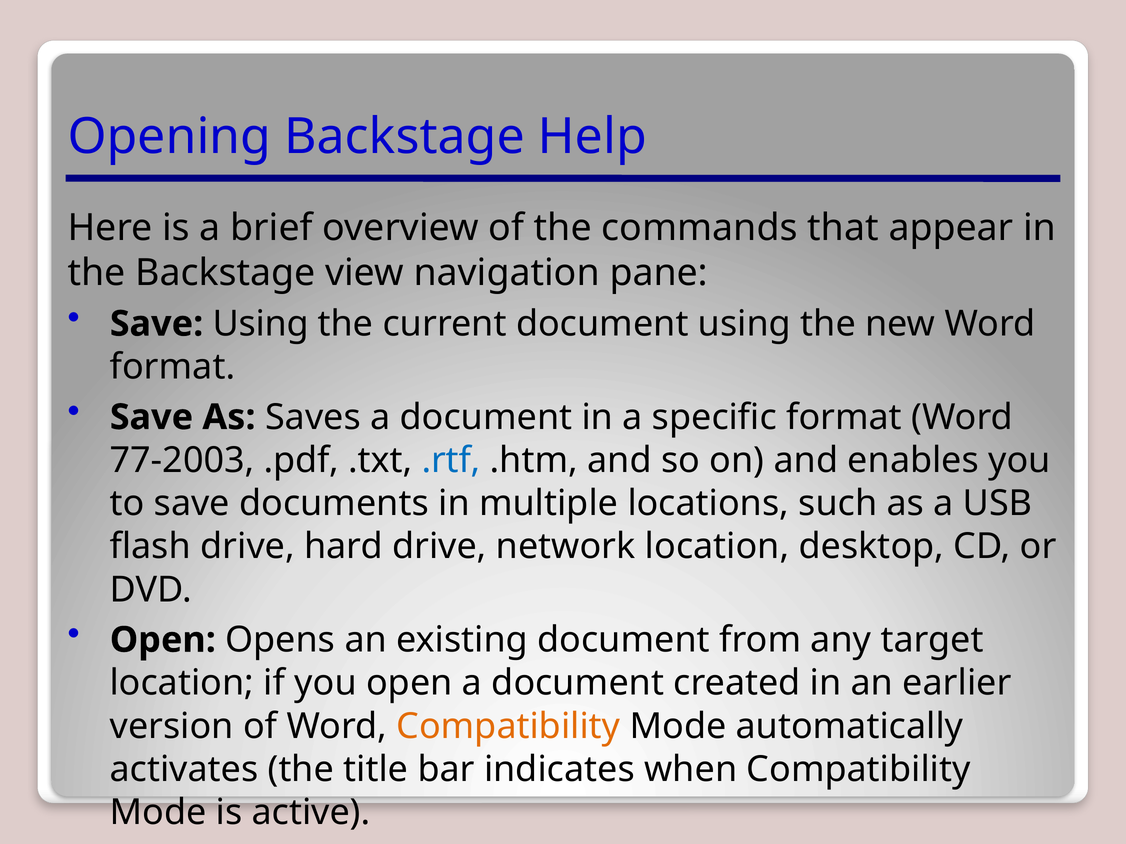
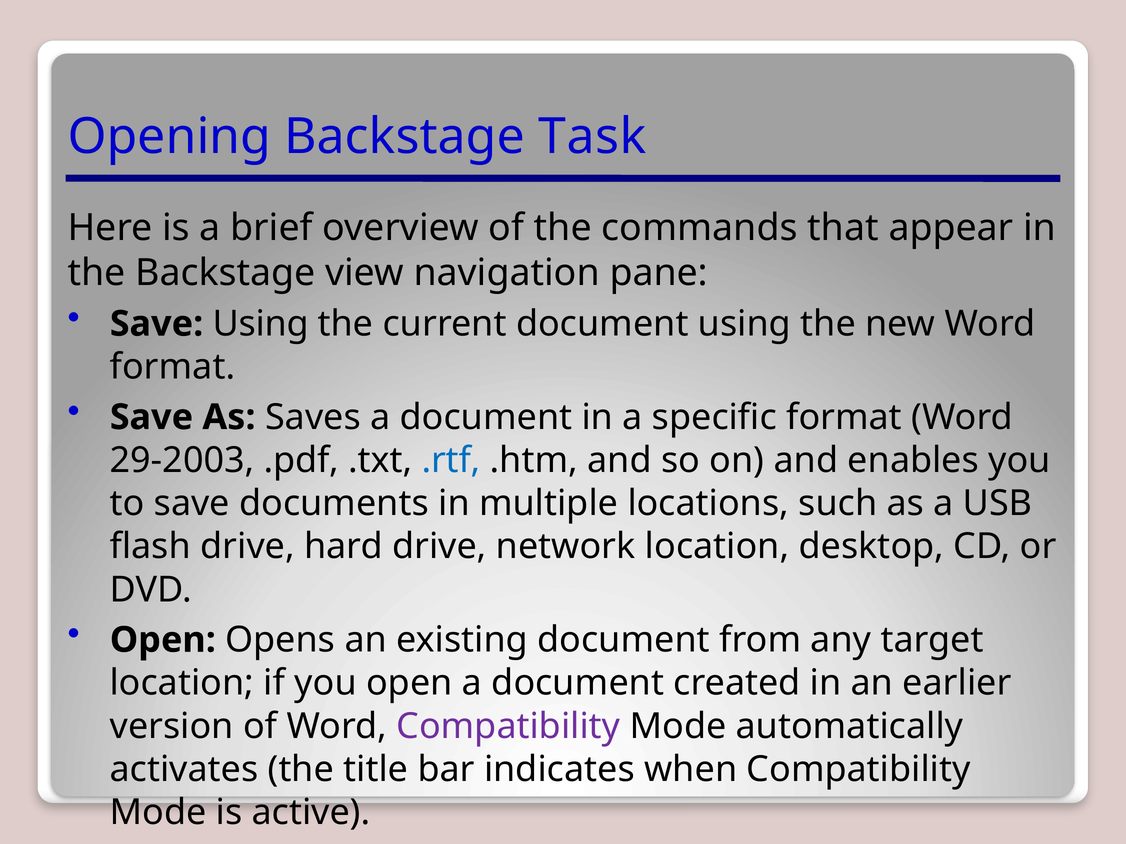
Help: Help -> Task
77-2003: 77-2003 -> 29-2003
Compatibility at (508, 727) colour: orange -> purple
